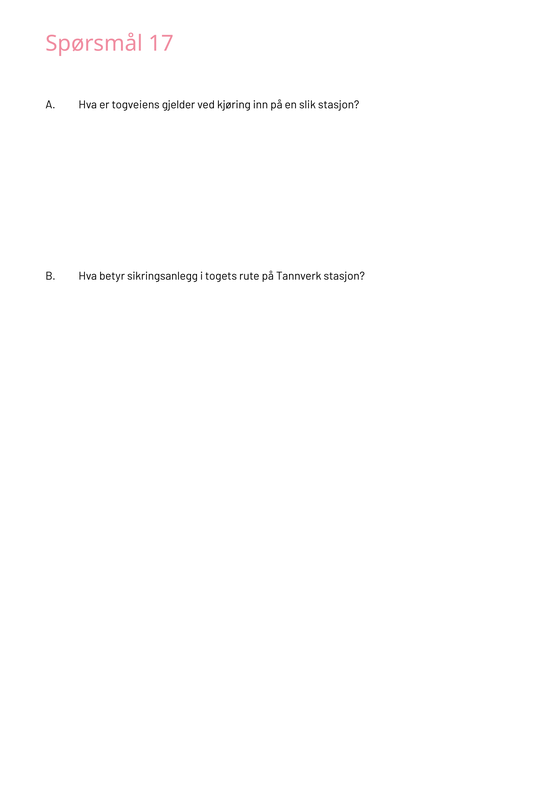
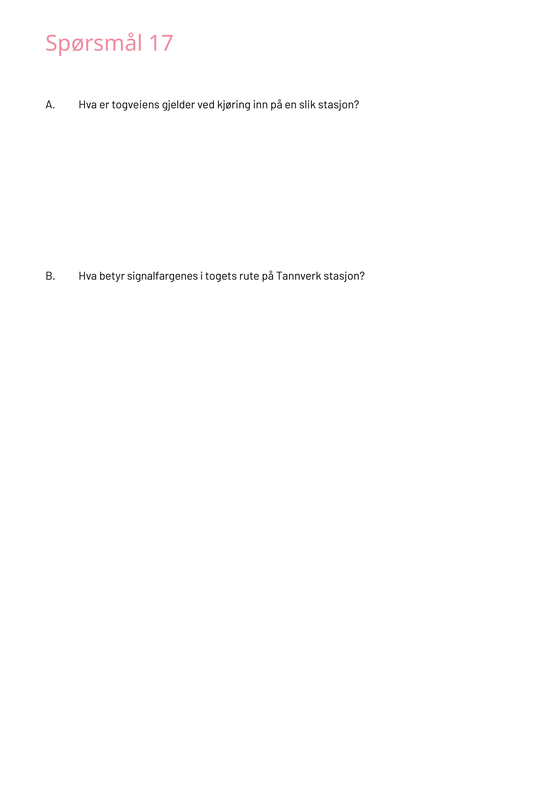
sikringsanlegg: sikringsanlegg -> signalfargenes
